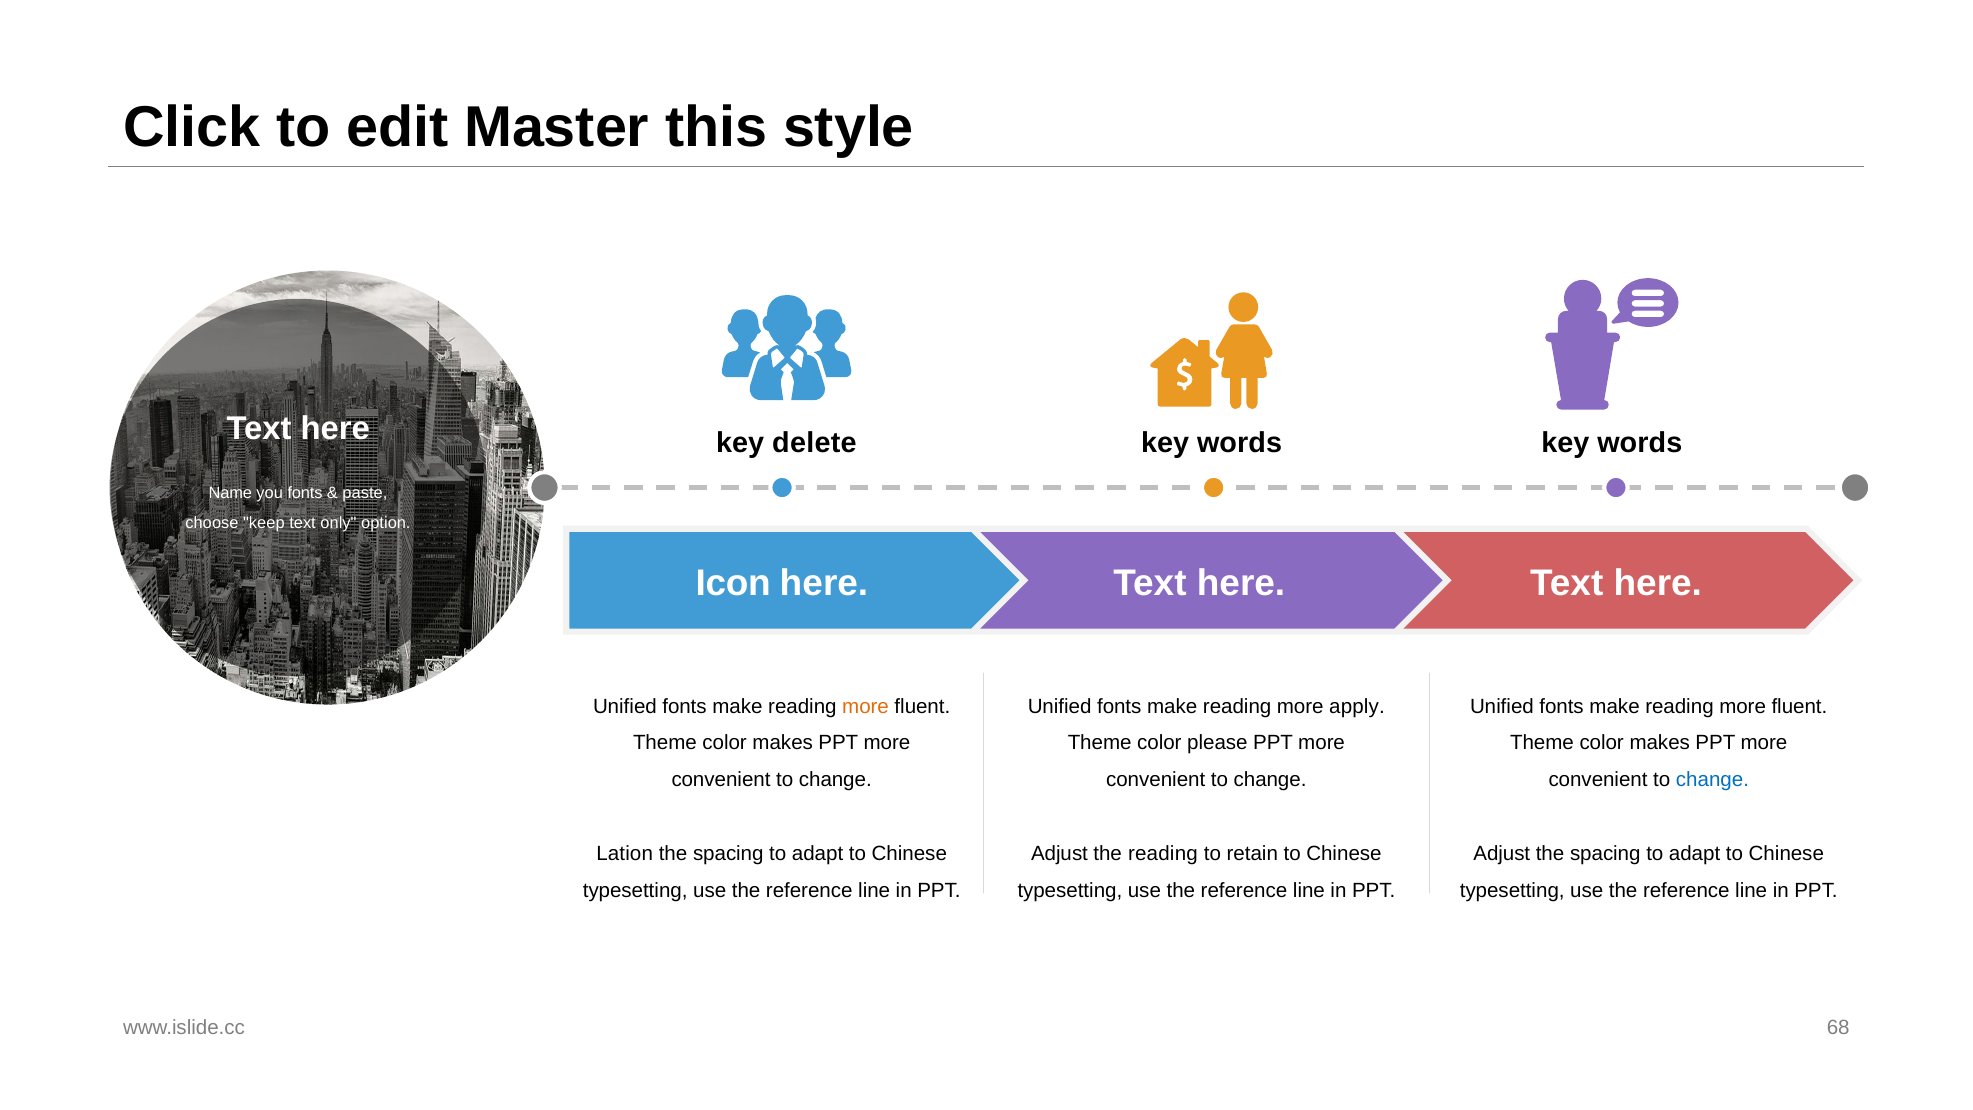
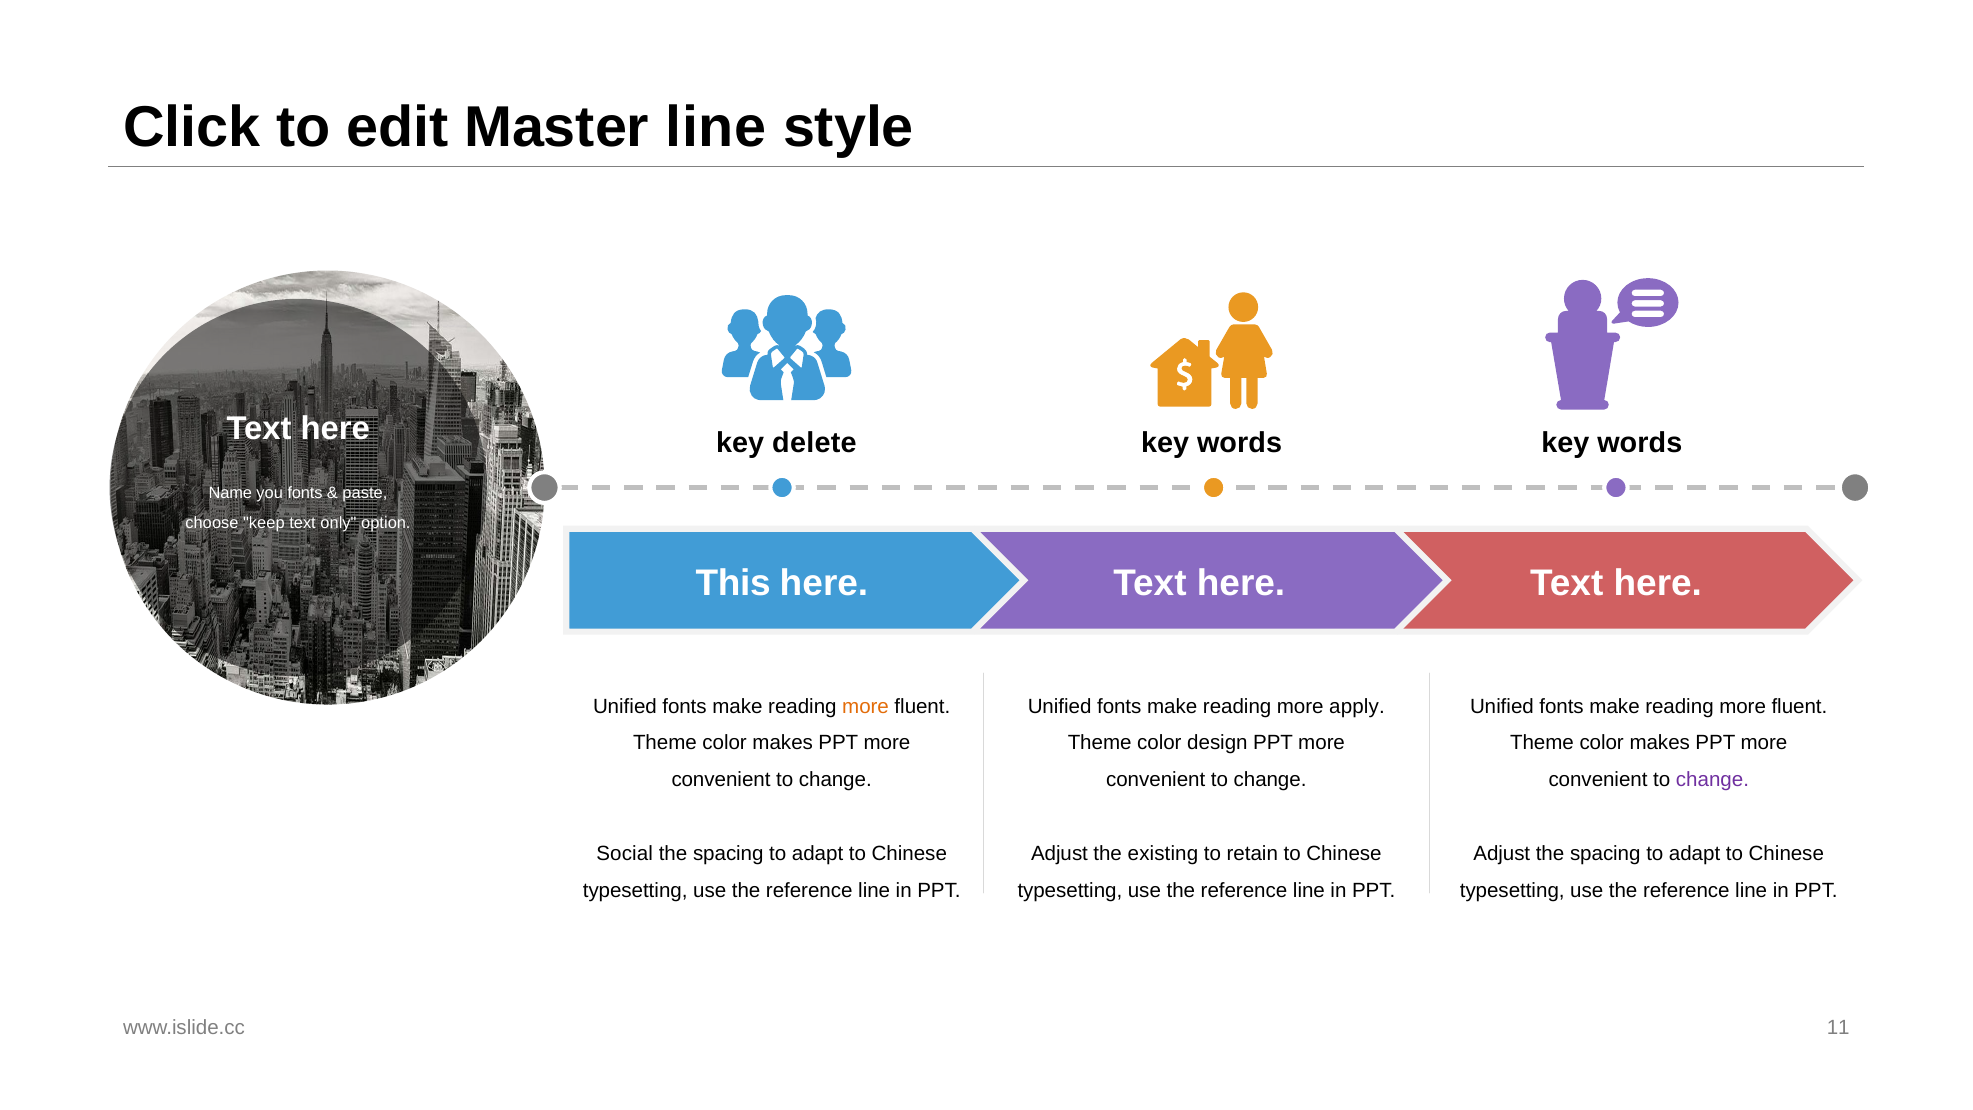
Master this: this -> line
Icon: Icon -> This
please: please -> design
change at (1712, 780) colour: blue -> purple
Lation: Lation -> Social
the reading: reading -> existing
68: 68 -> 11
